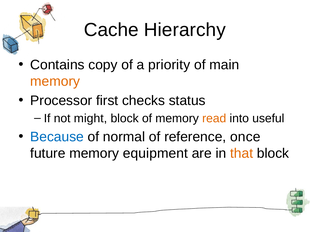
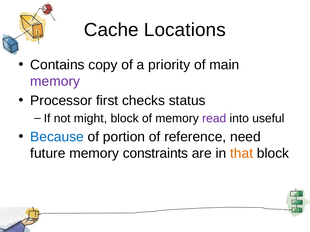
Hierarchy: Hierarchy -> Locations
memory at (55, 82) colour: orange -> purple
read colour: orange -> purple
normal: normal -> portion
once: once -> need
equipment: equipment -> constraints
